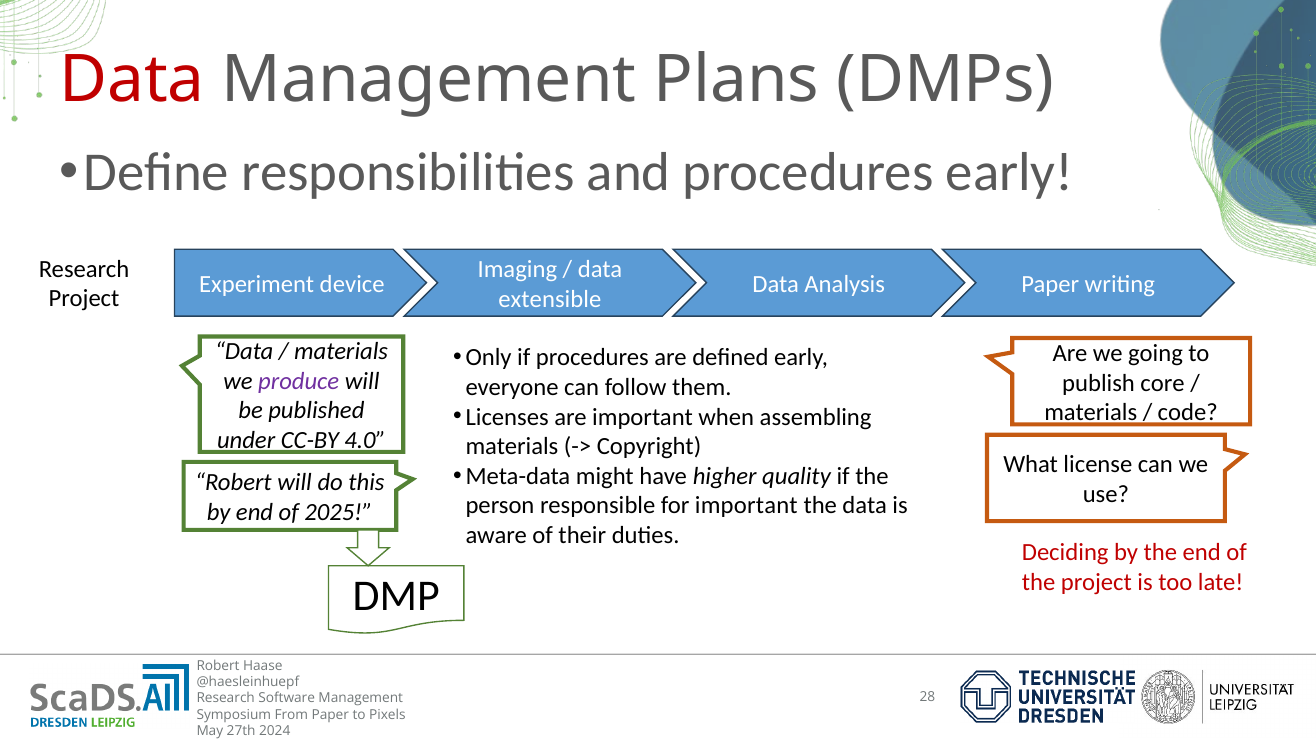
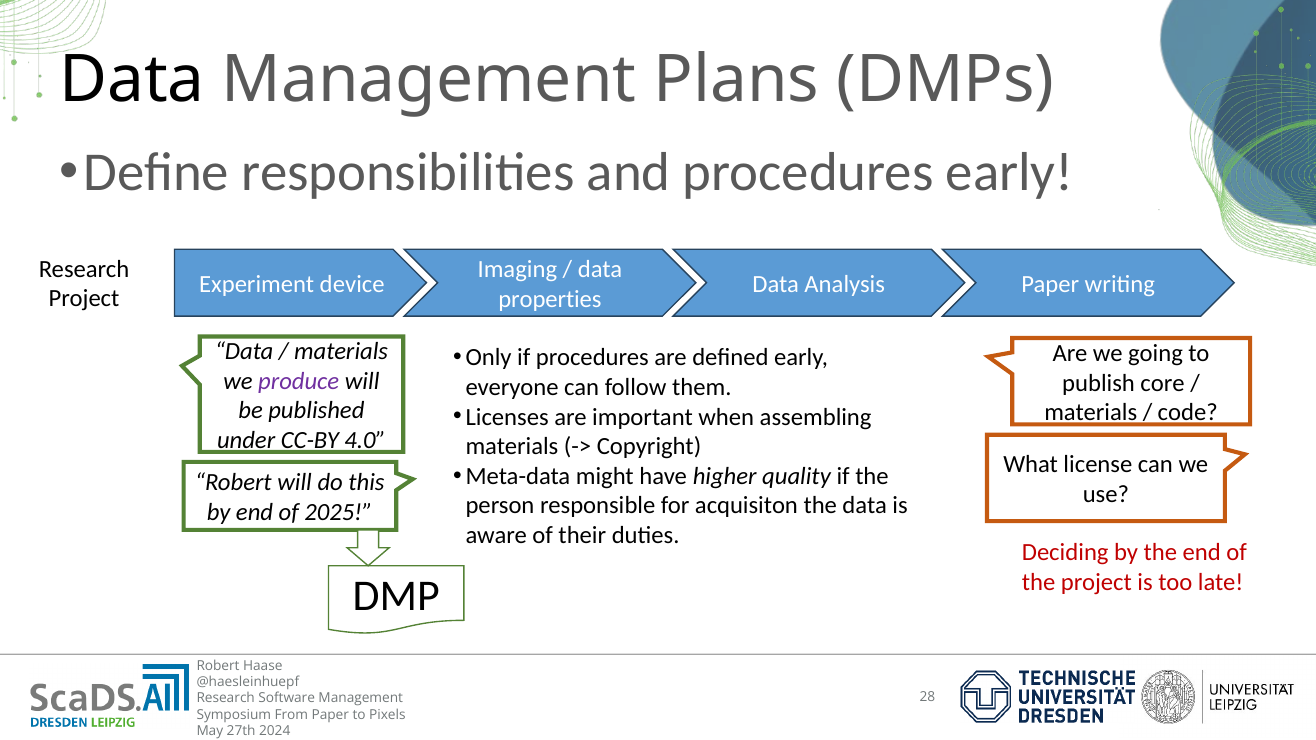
Data at (132, 79) colour: red -> black
extensible: extensible -> properties
for important: important -> acquisiton
